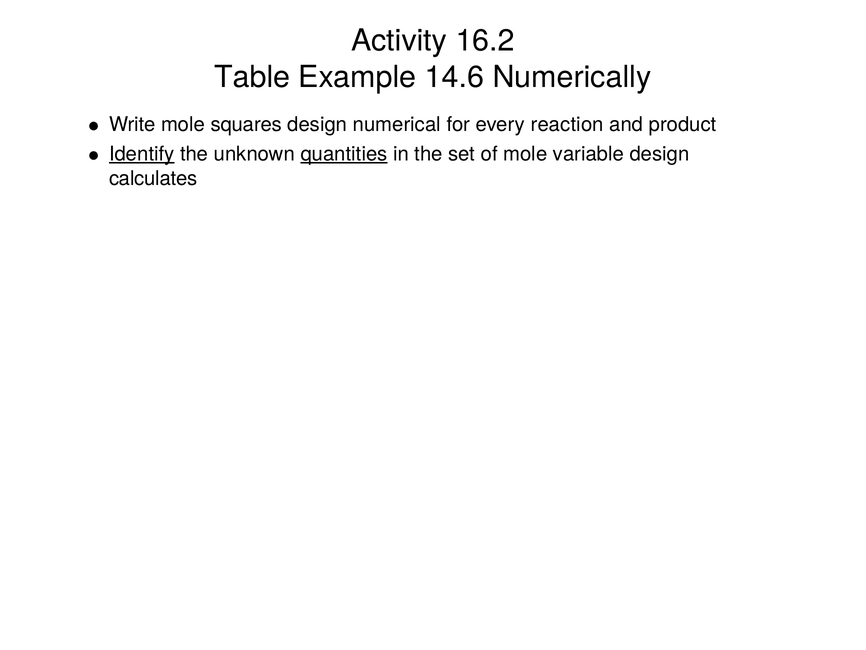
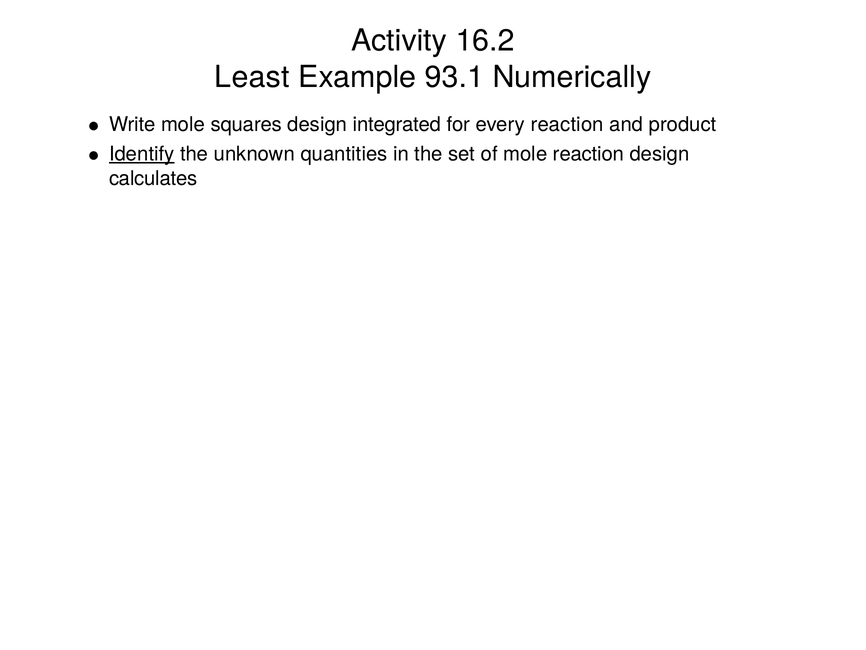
Table: Table -> Least
14.6: 14.6 -> 93.1
numerical: numerical -> integrated
quantities underline: present -> none
mole variable: variable -> reaction
